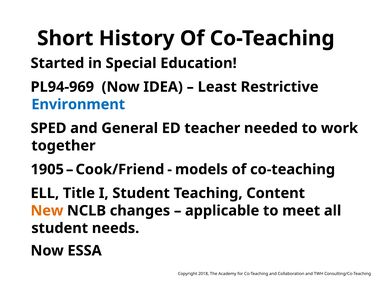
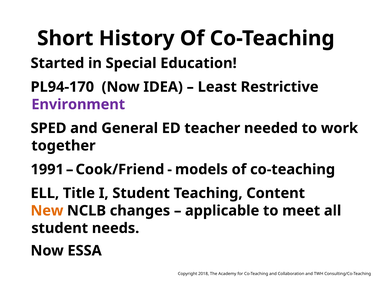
PL94-969: PL94-969 -> PL94-170
Environment colour: blue -> purple
1905: 1905 -> 1991
